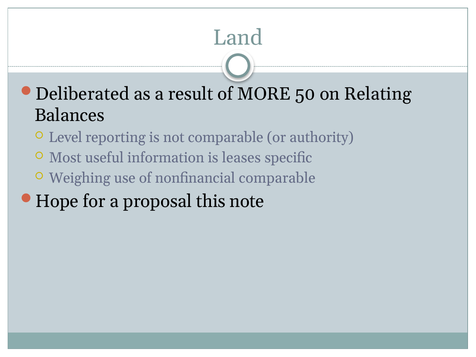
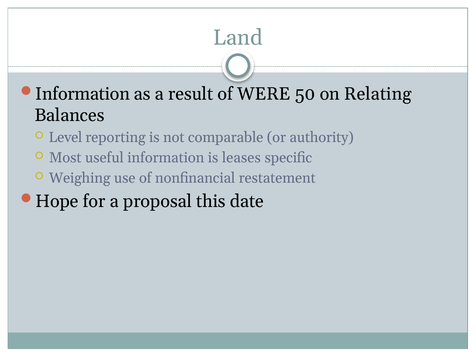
Deliberated at (82, 94): Deliberated -> Information
MORE: MORE -> WERE
nonfinancial comparable: comparable -> restatement
note: note -> date
